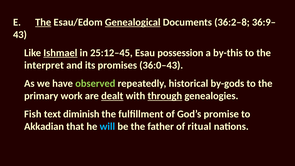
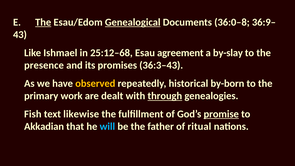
36:2–8: 36:2–8 -> 36:0–8
Ishmael underline: present -> none
25:12–45: 25:12–45 -> 25:12–68
possession: possession -> agreement
by-this: by-this -> by-slay
interpret: interpret -> presence
36:0–43: 36:0–43 -> 36:3–43
observed colour: light green -> yellow
by-gods: by-gods -> by-born
dealt underline: present -> none
diminish: diminish -> likewise
promise underline: none -> present
